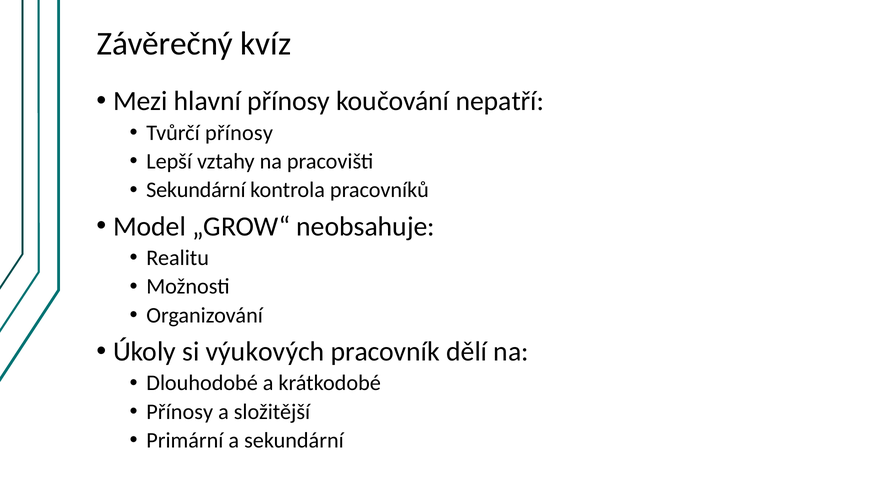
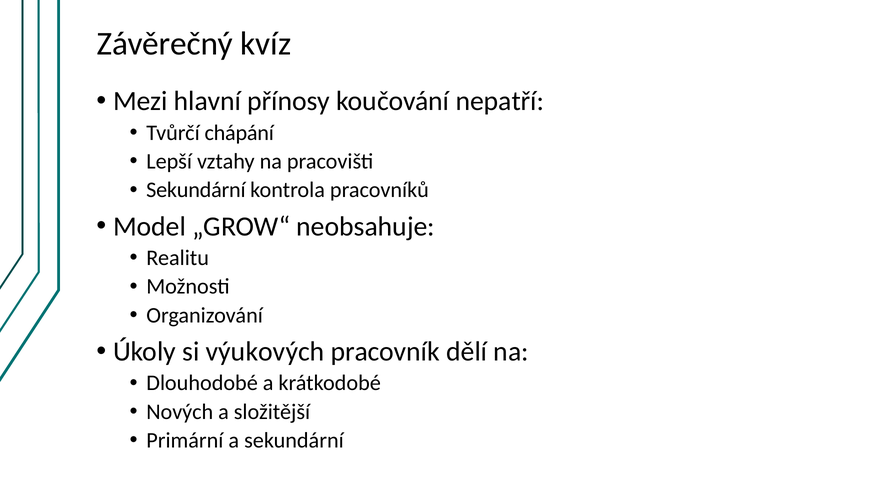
Tvůrčí přínosy: přínosy -> chápání
Přínosy at (180, 411): Přínosy -> Nových
